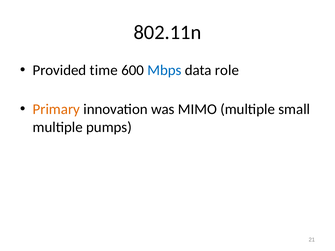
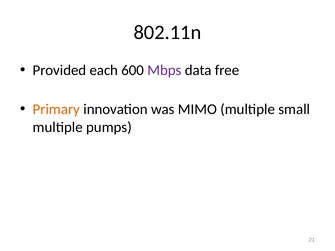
time: time -> each
Mbps colour: blue -> purple
role: role -> free
